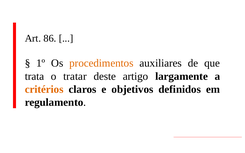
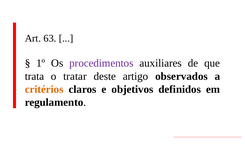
86: 86 -> 63
procedimentos colour: orange -> purple
largamente: largamente -> observados
